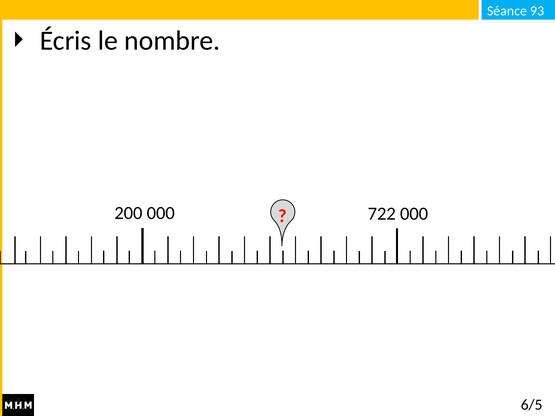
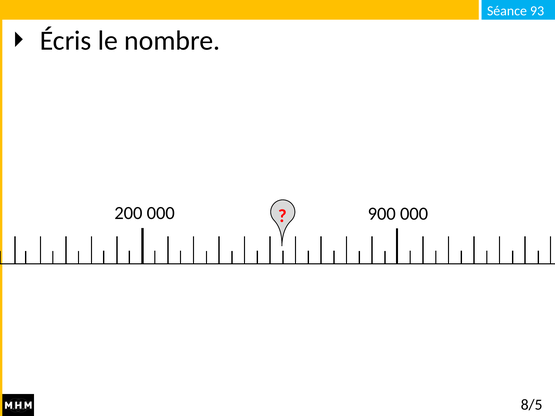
722: 722 -> 900
6/5: 6/5 -> 8/5
